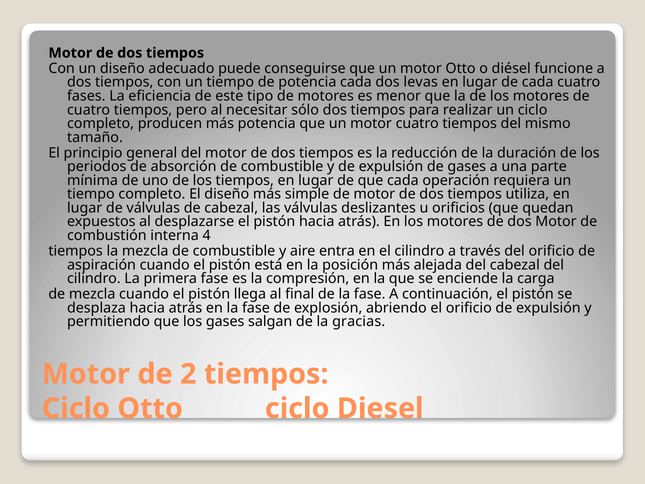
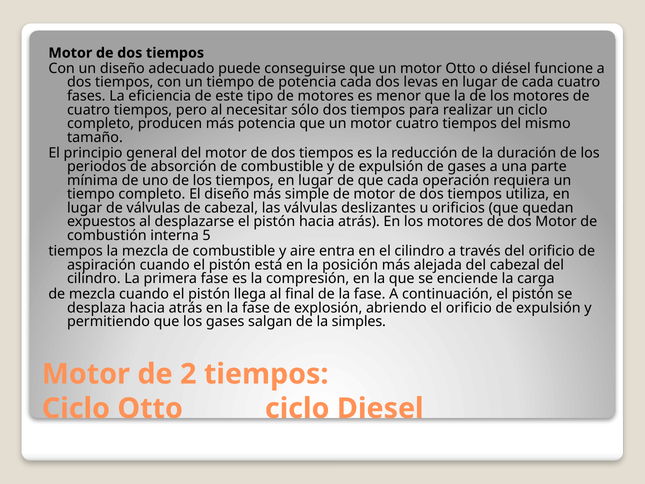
4: 4 -> 5
gracias: gracias -> simples
